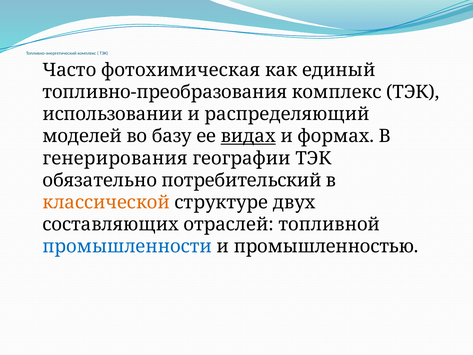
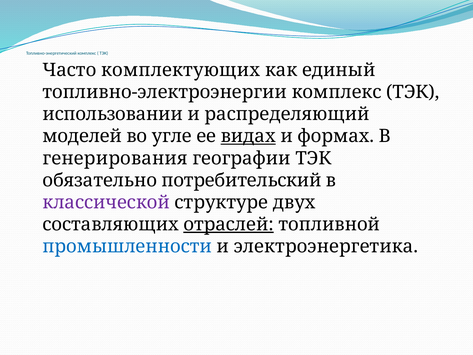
фотохимическая: фотохимическая -> комплектующих
топливно-преобразования: топливно-преобразования -> топливно-электроэнергии
базу: базу -> угле
классической colour: orange -> purple
отраслей underline: none -> present
промышленностью: промышленностью -> электроэнергетика
